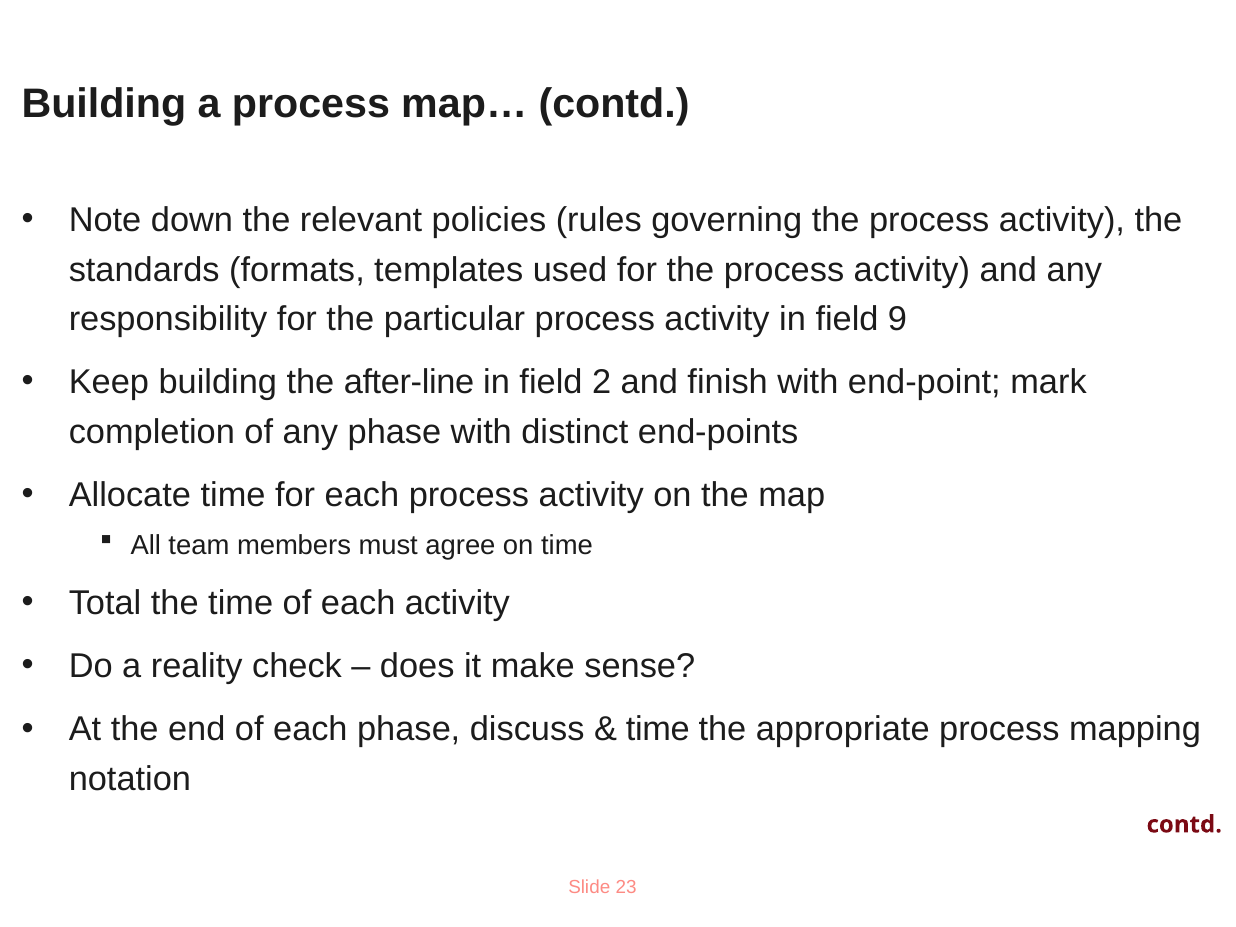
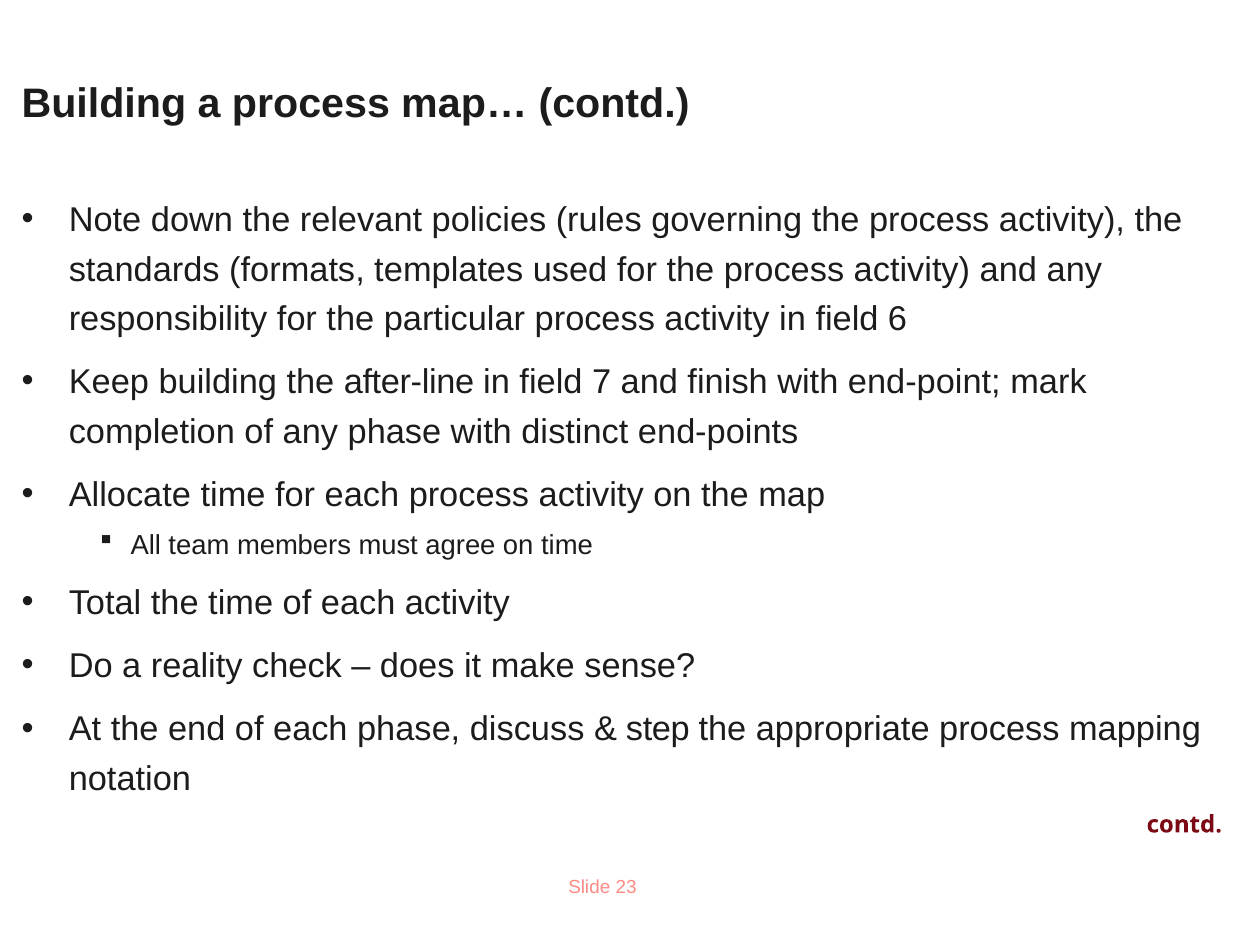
9: 9 -> 6
2: 2 -> 7
time at (658, 730): time -> step
